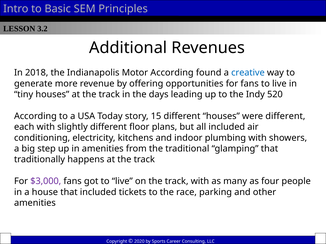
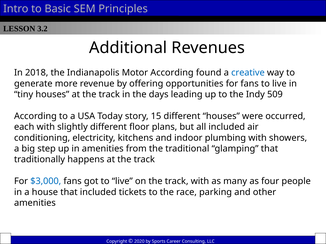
520: 520 -> 509
were different: different -> occurred
$3,000 colour: purple -> blue
